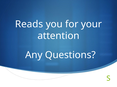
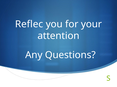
Reads: Reads -> Reflec
